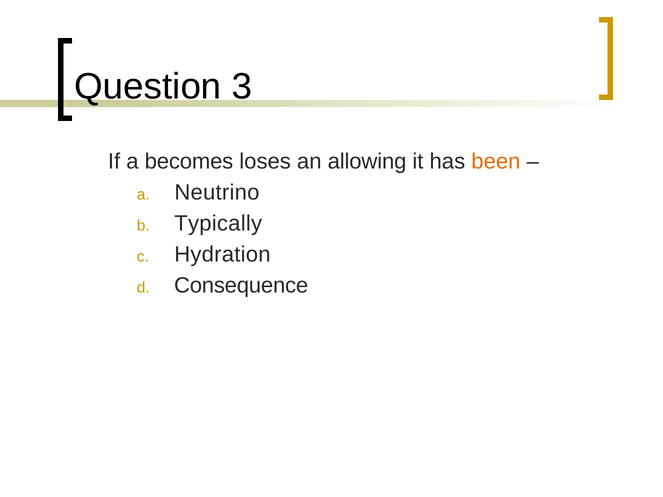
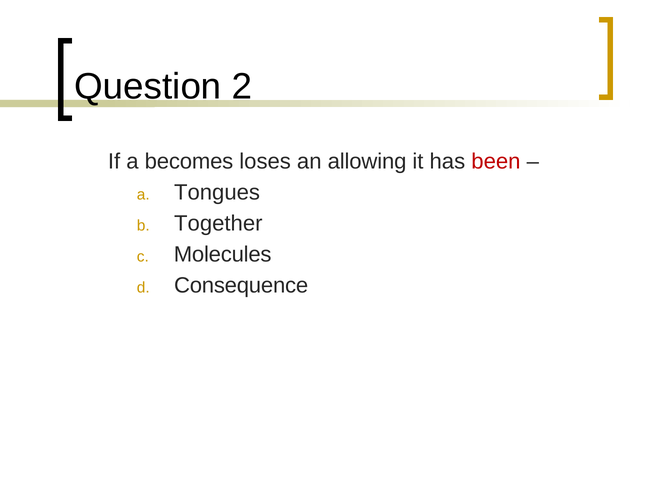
3: 3 -> 2
been colour: orange -> red
Neutrino: Neutrino -> Tongues
Typically: Typically -> Together
Hydration: Hydration -> Molecules
